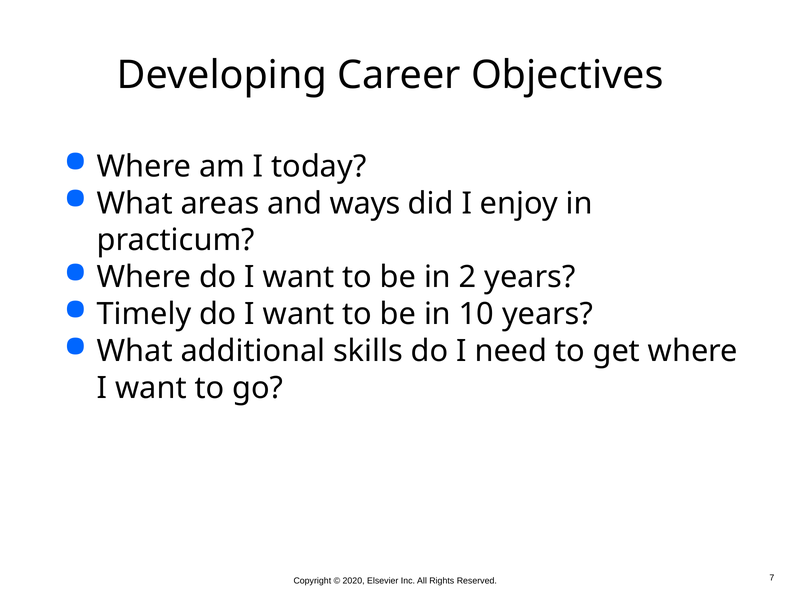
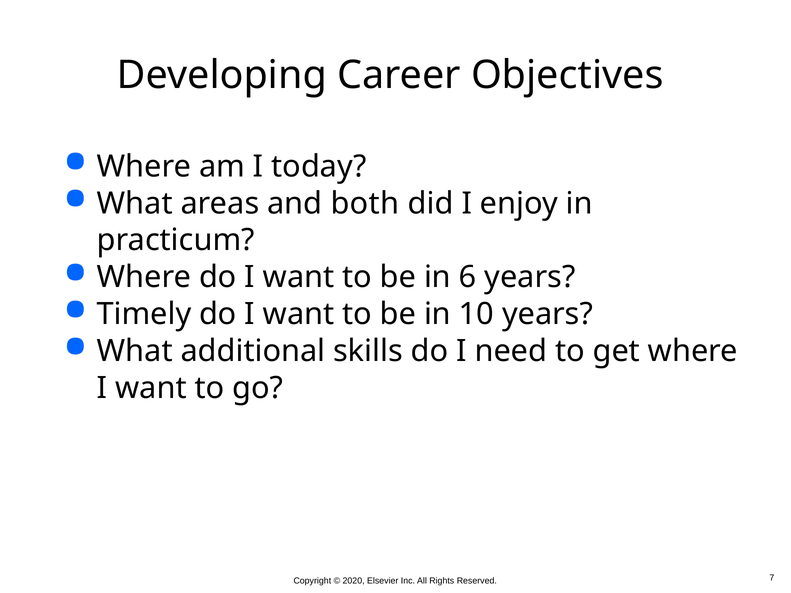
ways: ways -> both
2: 2 -> 6
